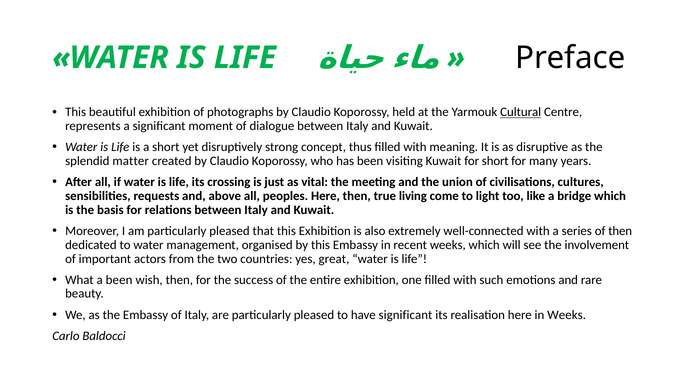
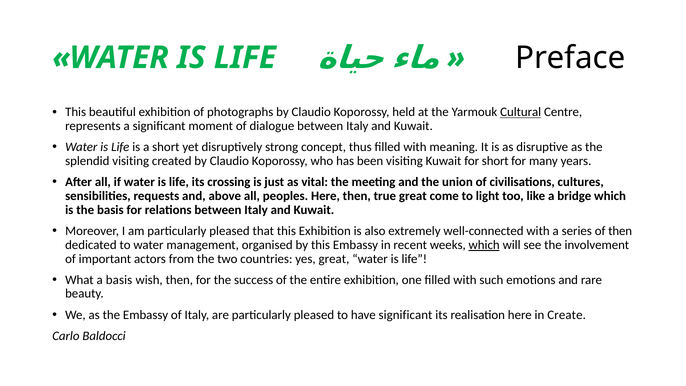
splendid matter: matter -> visiting
true living: living -> great
which at (484, 245) underline: none -> present
a been: been -> basis
in Weeks: Weeks -> Create
